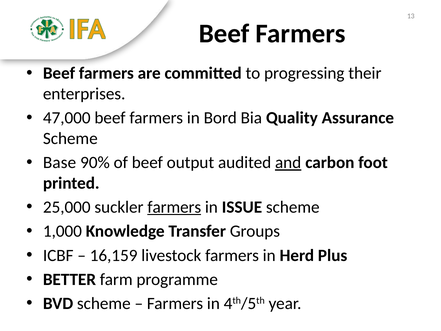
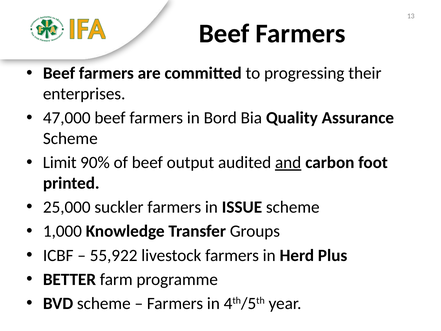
Base: Base -> Limit
farmers at (174, 207) underline: present -> none
16,159: 16,159 -> 55,922
